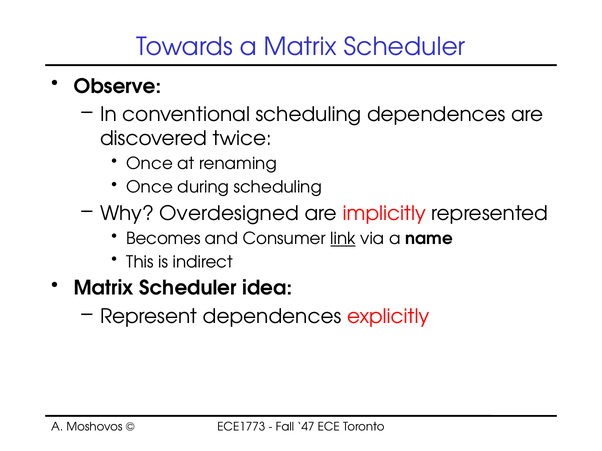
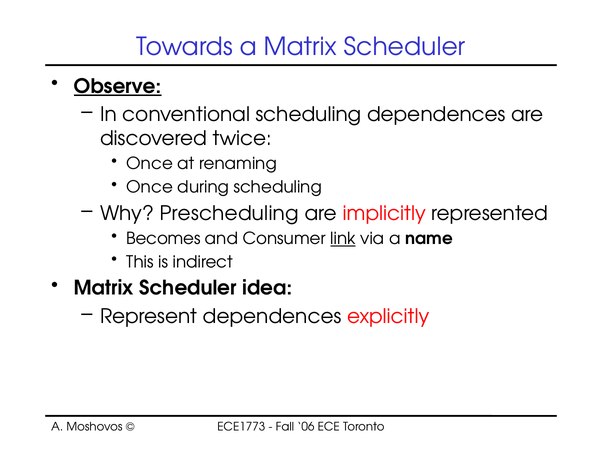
Observe underline: none -> present
Overdesigned: Overdesigned -> Prescheduling
47: 47 -> 06
